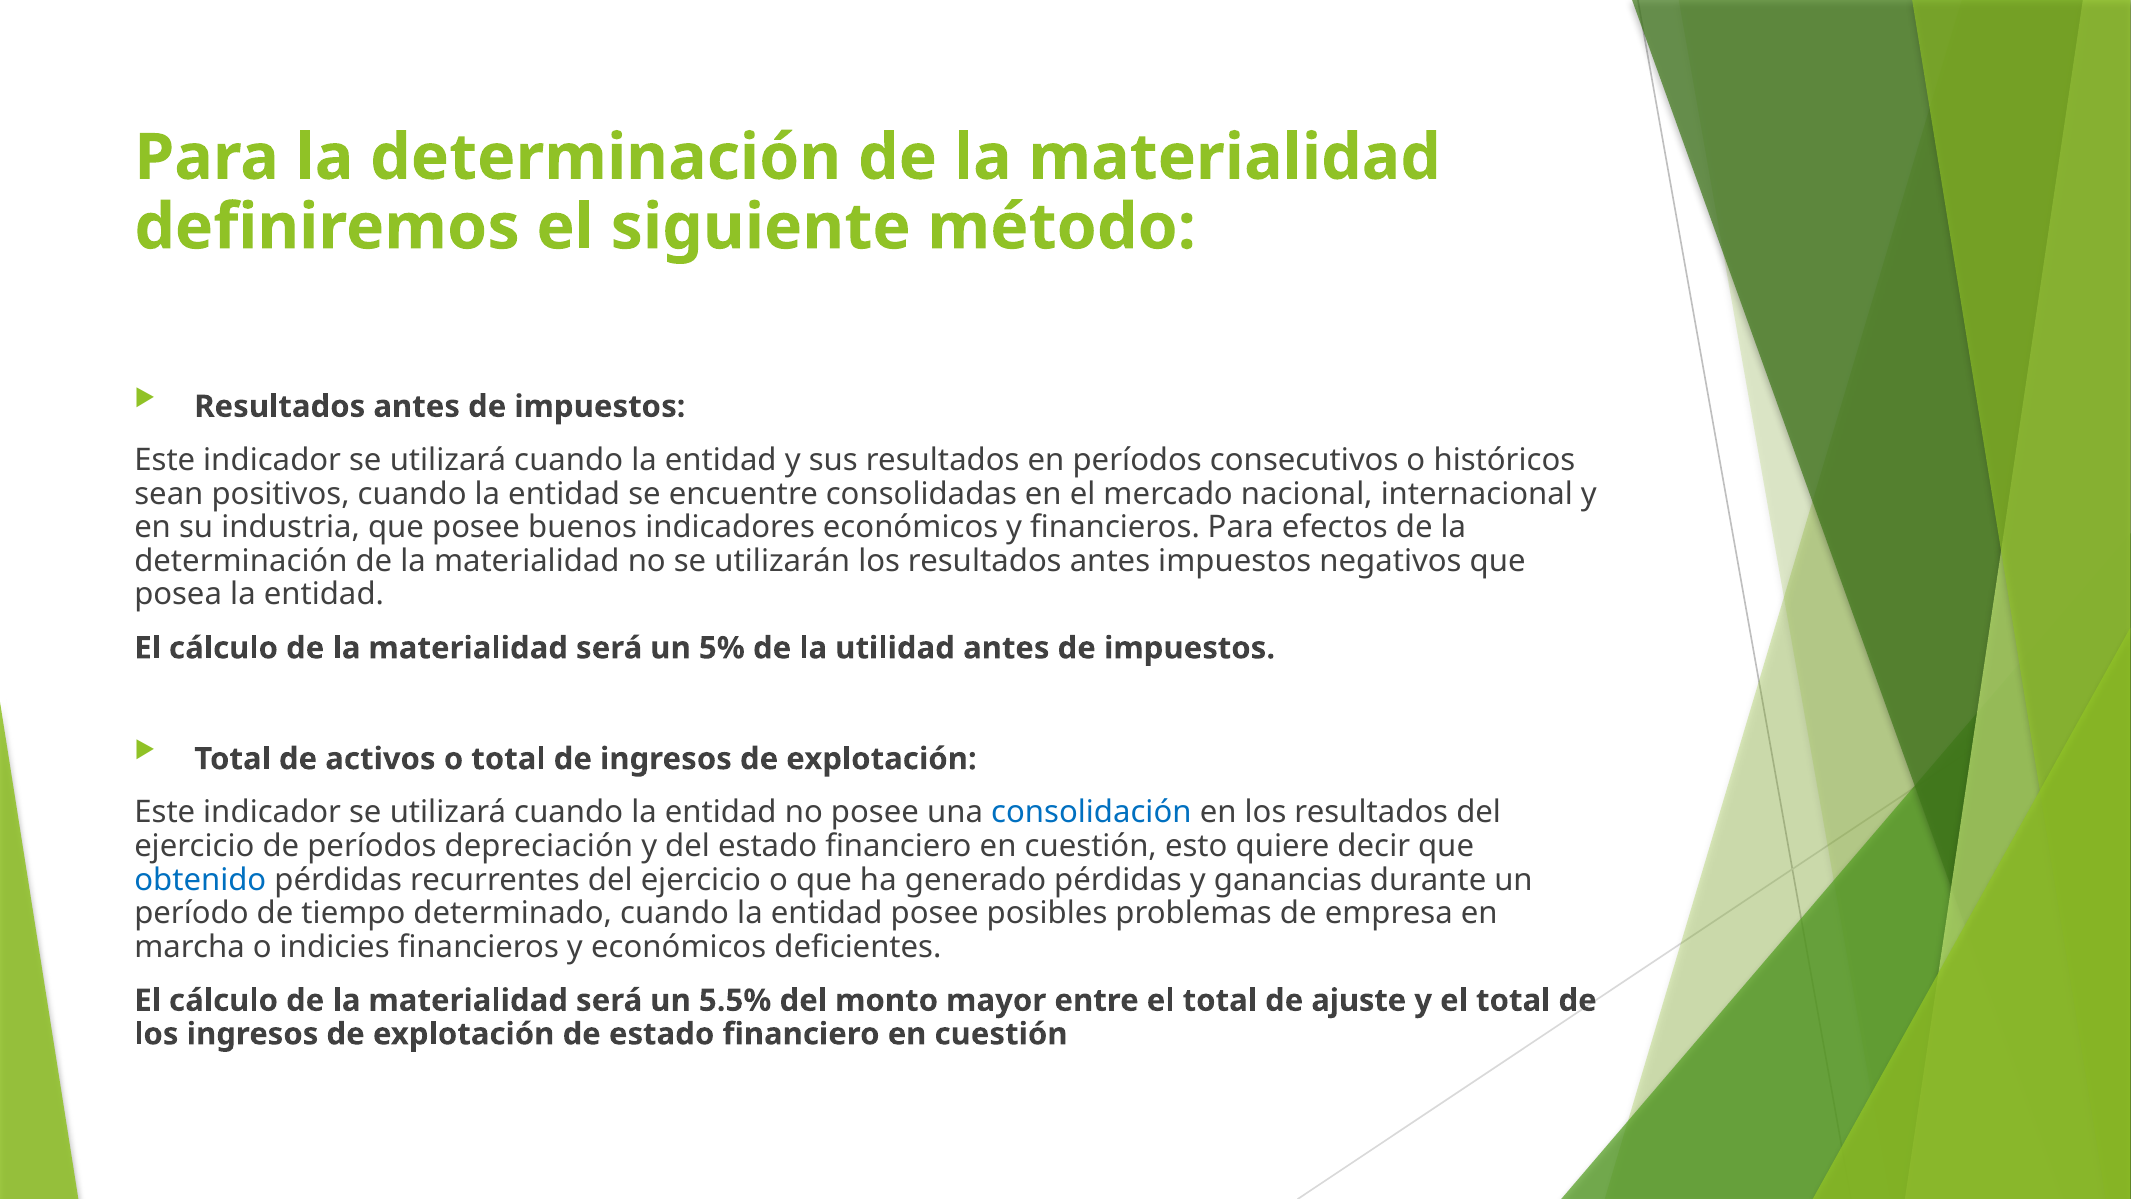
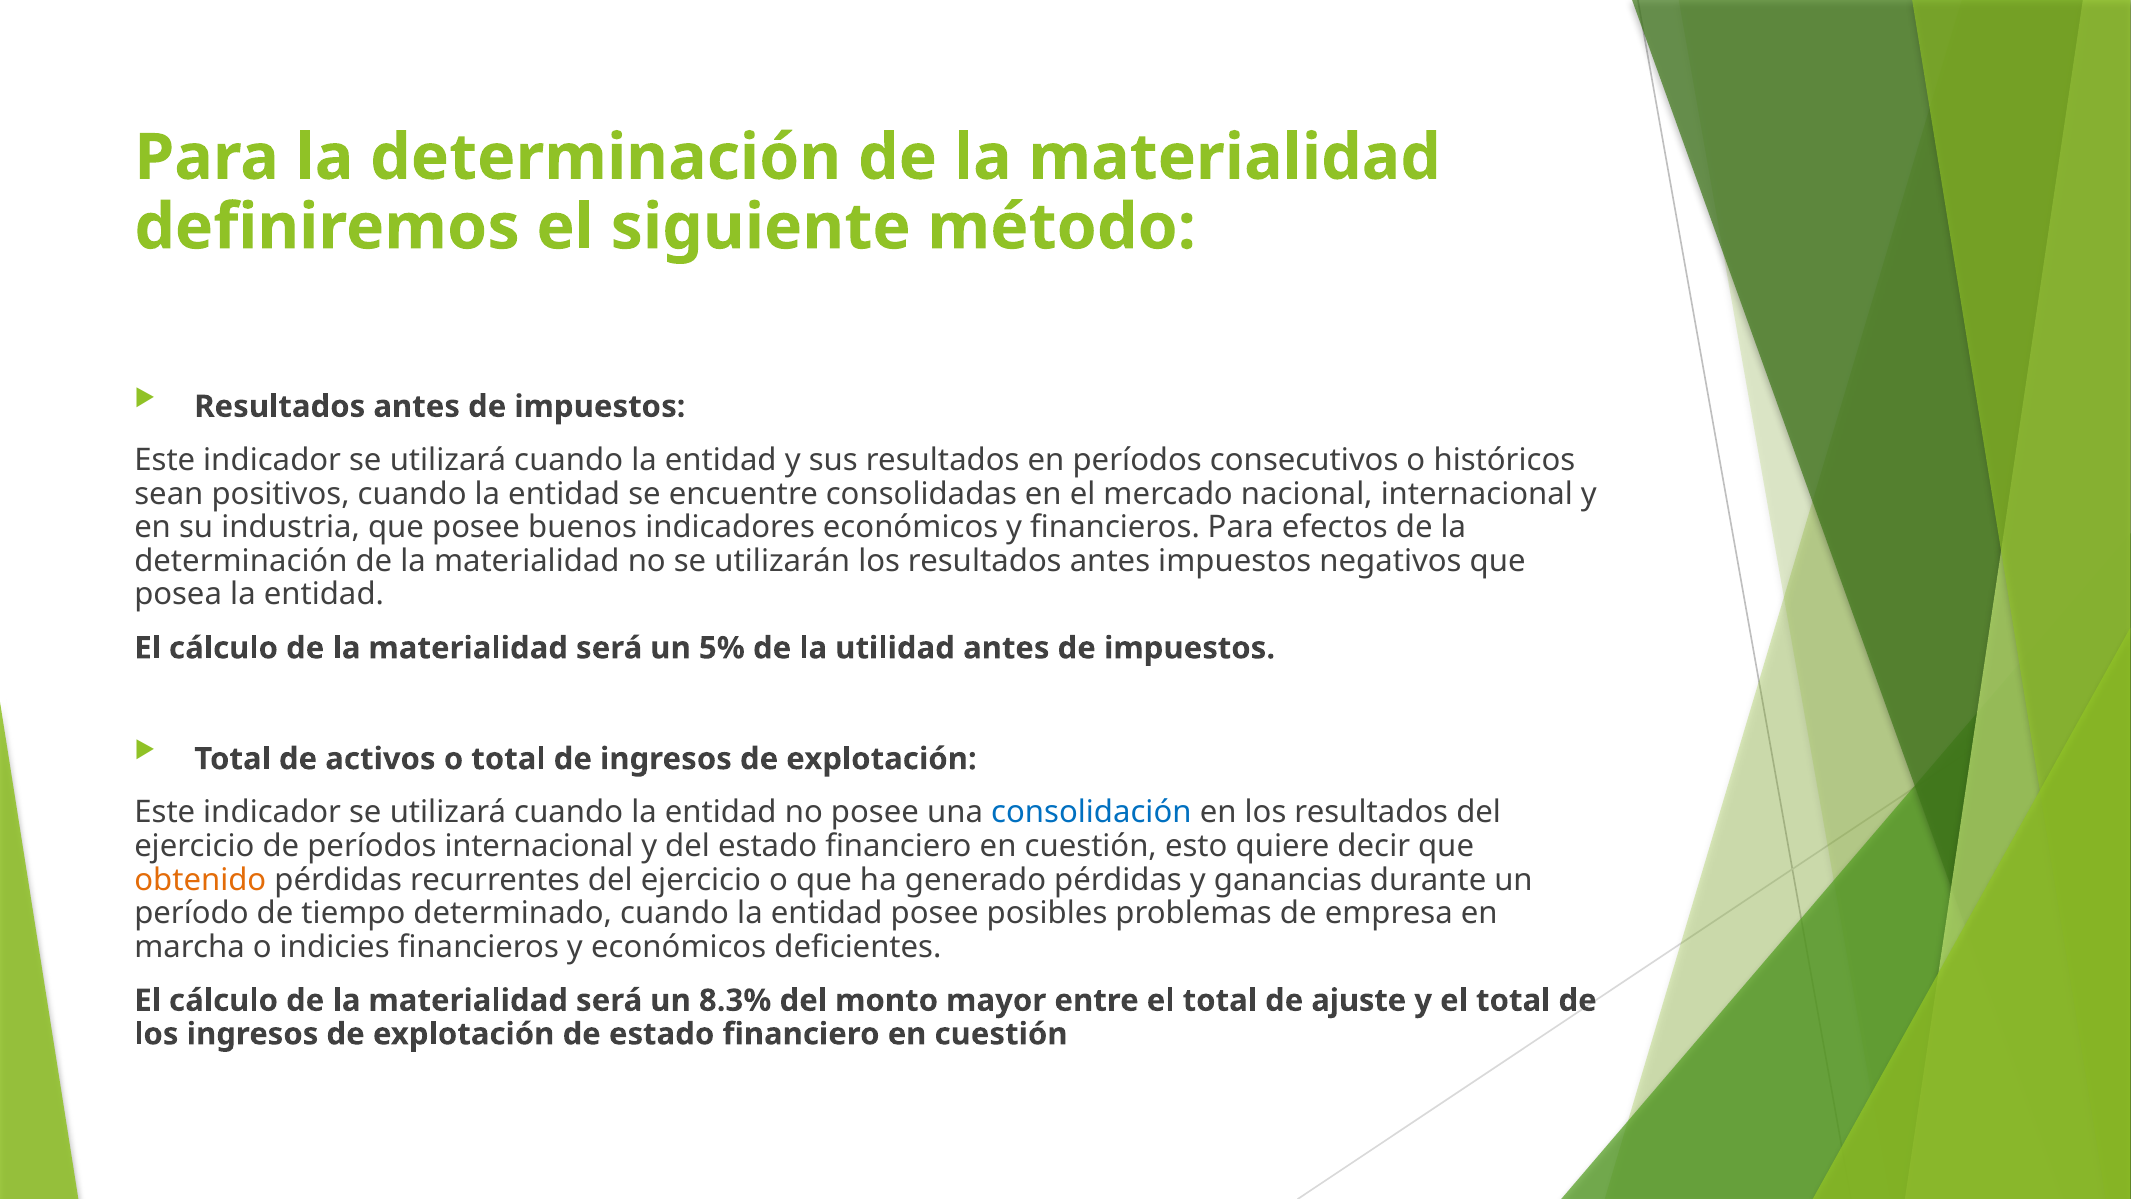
períodos depreciación: depreciación -> internacional
obtenido colour: blue -> orange
5.5%: 5.5% -> 8.3%
